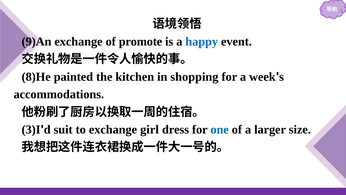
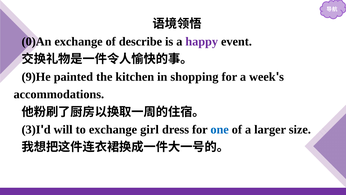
9)An: 9)An -> 0)An
promote: promote -> describe
happy colour: blue -> purple
8)He: 8)He -> 9)He
suit: suit -> will
